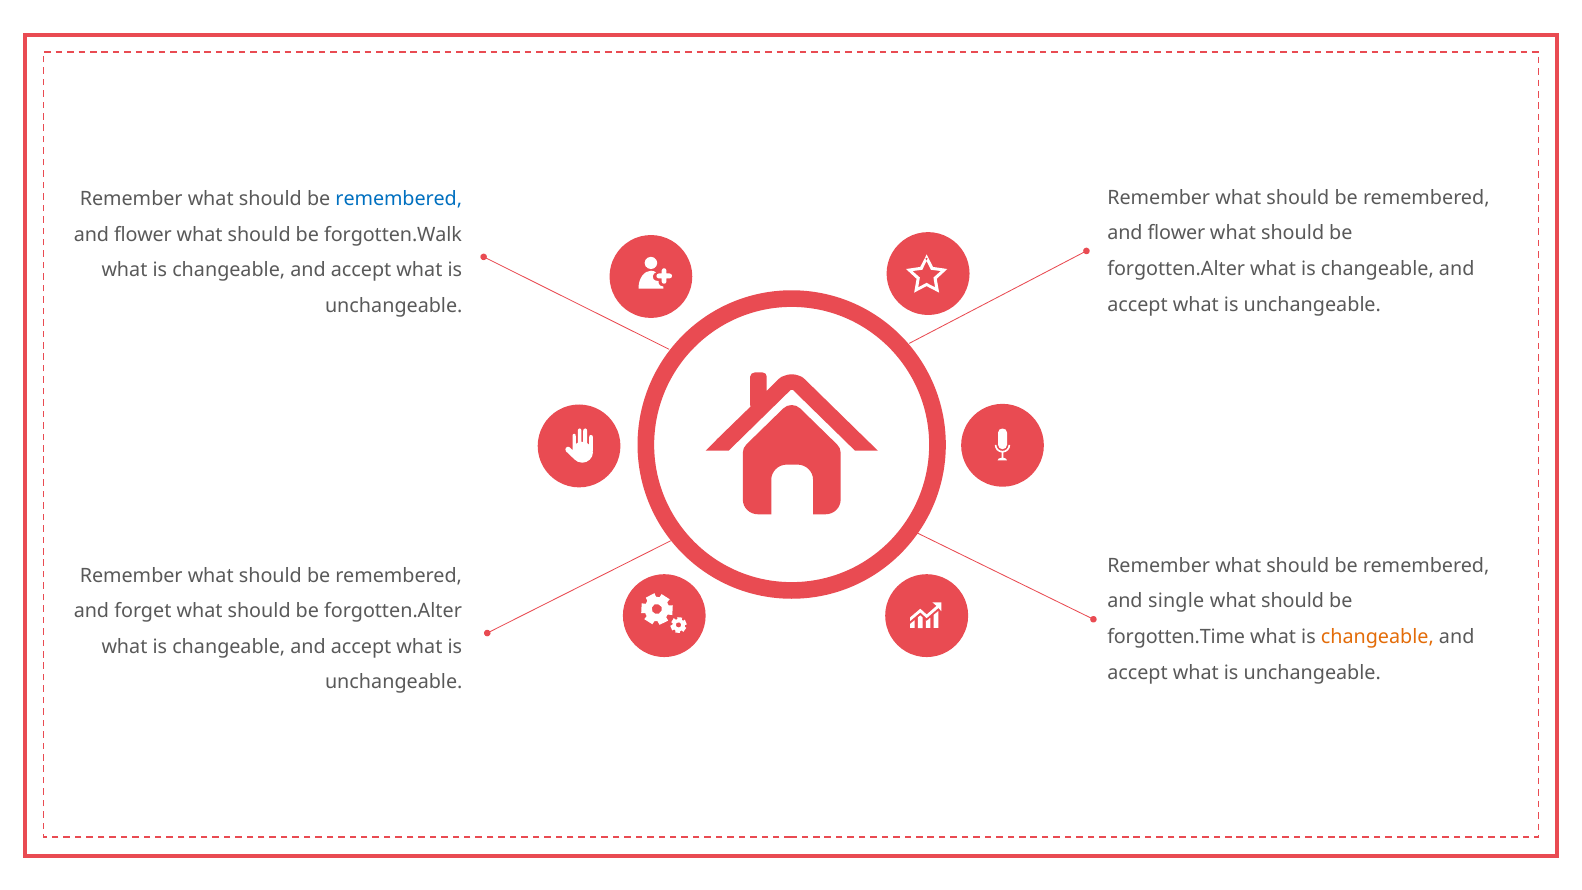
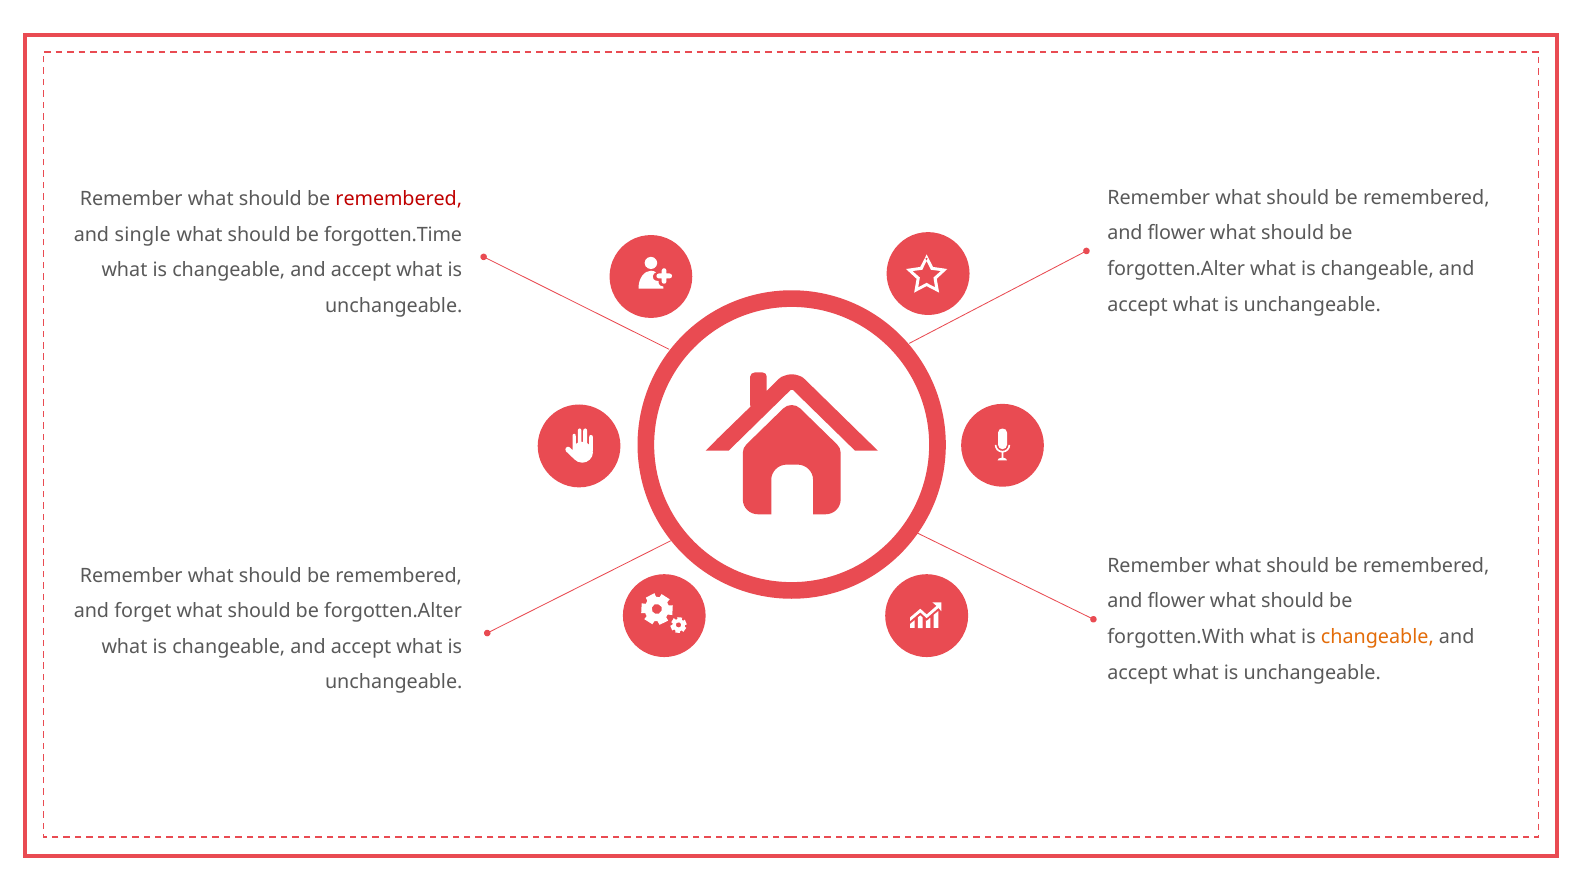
remembered at (399, 199) colour: blue -> red
flower at (143, 235): flower -> single
forgotten.Walk: forgotten.Walk -> forgotten.Time
single at (1176, 601): single -> flower
forgotten.Time: forgotten.Time -> forgotten.With
